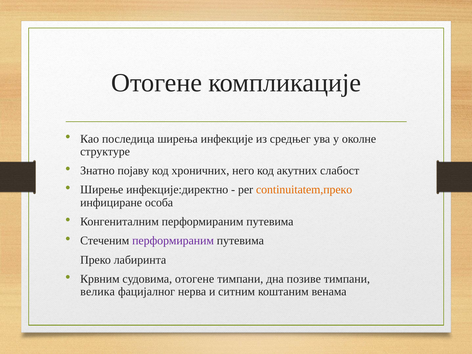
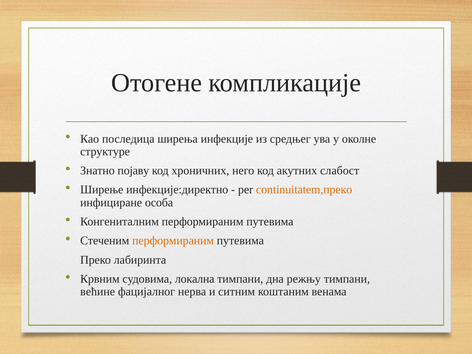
перформираним at (173, 241) colour: purple -> orange
судовима отогене: отогене -> локална
позиве: позиве -> режњу
велика: велика -> већине
